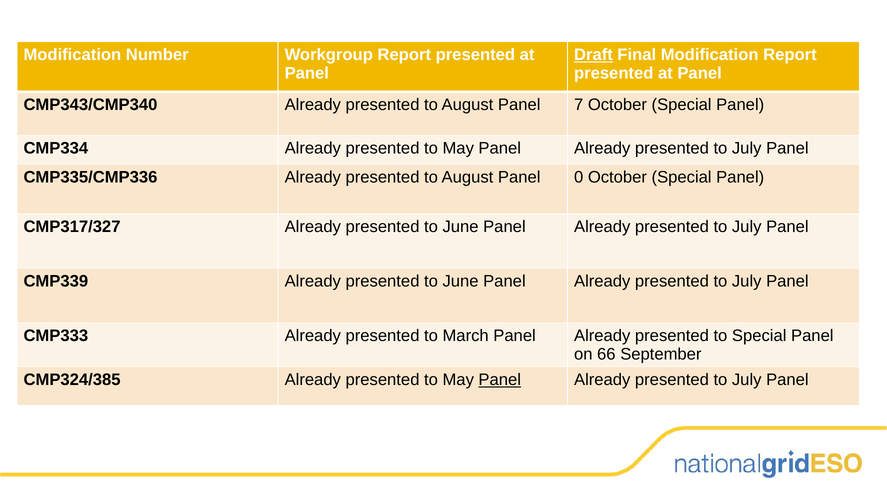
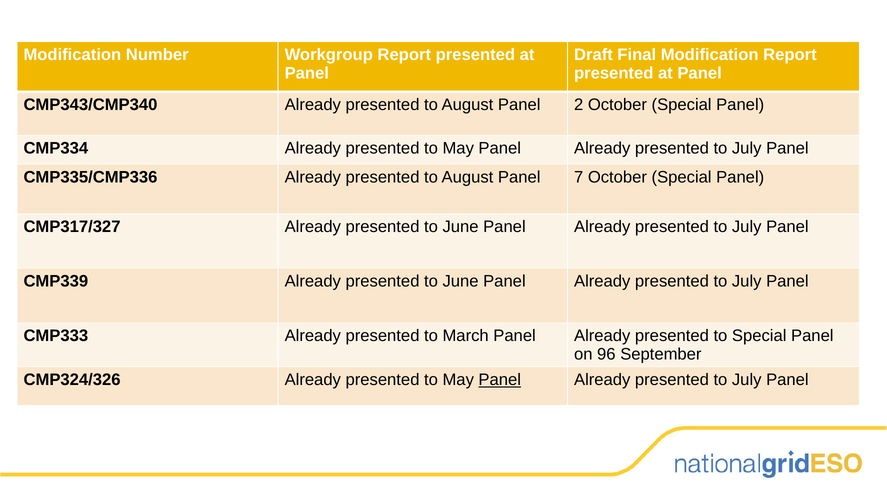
Draft underline: present -> none
7: 7 -> 2
0: 0 -> 7
66: 66 -> 96
CMP324/385: CMP324/385 -> CMP324/326
